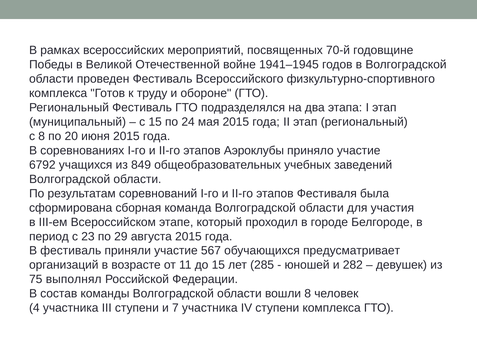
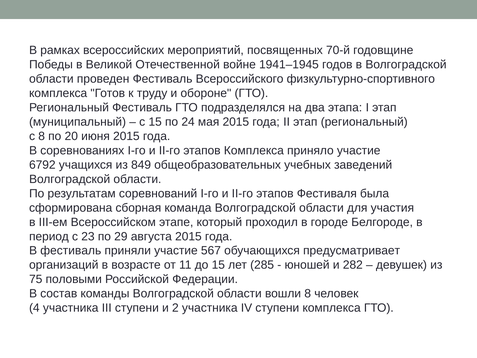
этапов Аэроклубы: Аэроклубы -> Комплекса
выполнял: выполнял -> половыми
7: 7 -> 2
